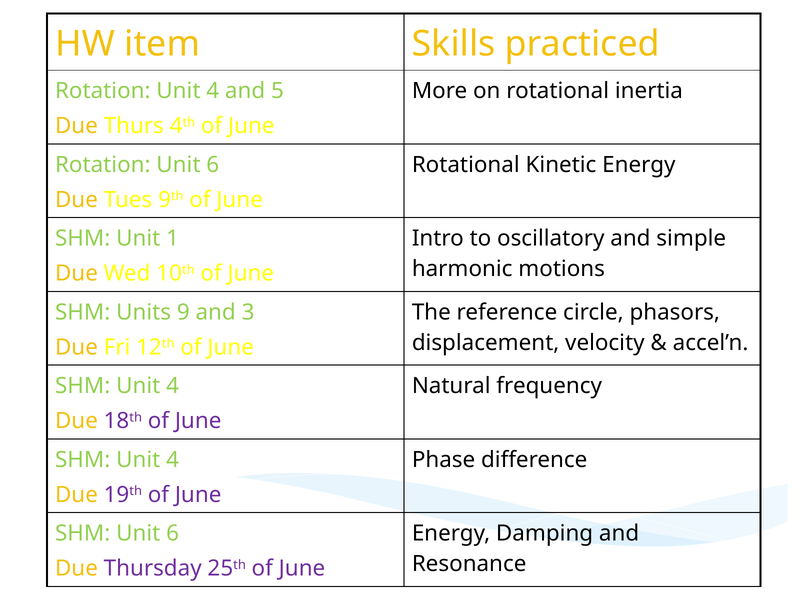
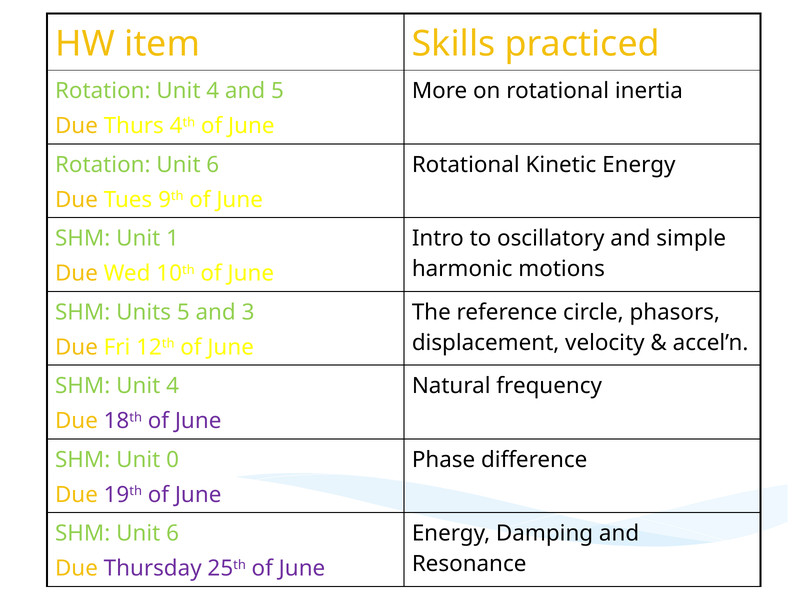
Units 9: 9 -> 5
4 at (173, 460): 4 -> 0
